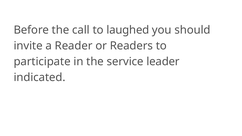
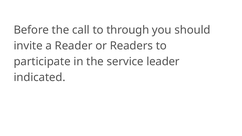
laughed: laughed -> through
